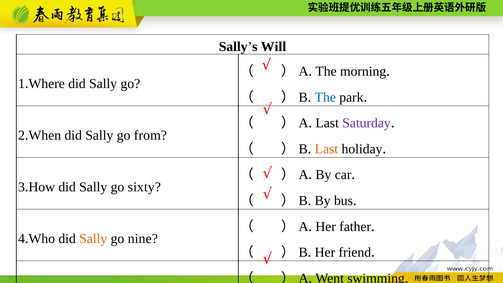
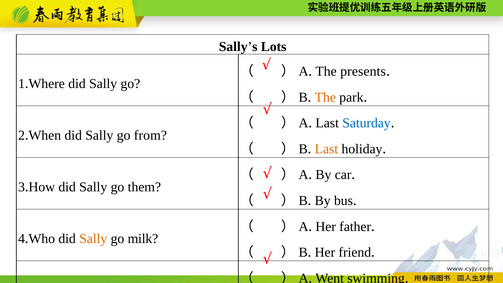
Will: Will -> Lots
morning: morning -> presents
The at (325, 97) colour: blue -> orange
Saturday colour: purple -> blue
sixty: sixty -> them
nine: nine -> milk
